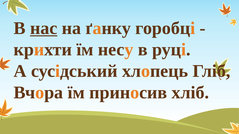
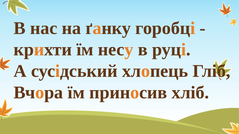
нас underline: present -> none
